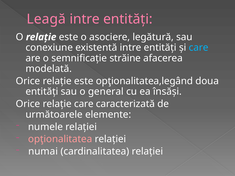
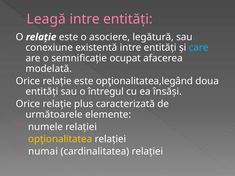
străine: străine -> ocupat
general: general -> întregul
relaţie care: care -> plus
opţionalitatea colour: pink -> yellow
